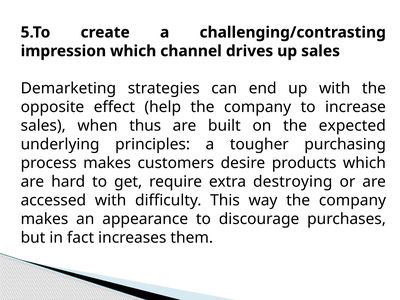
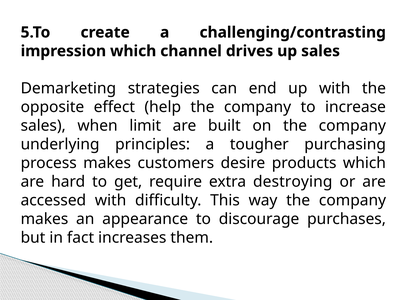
thus: thus -> limit
on the expected: expected -> company
